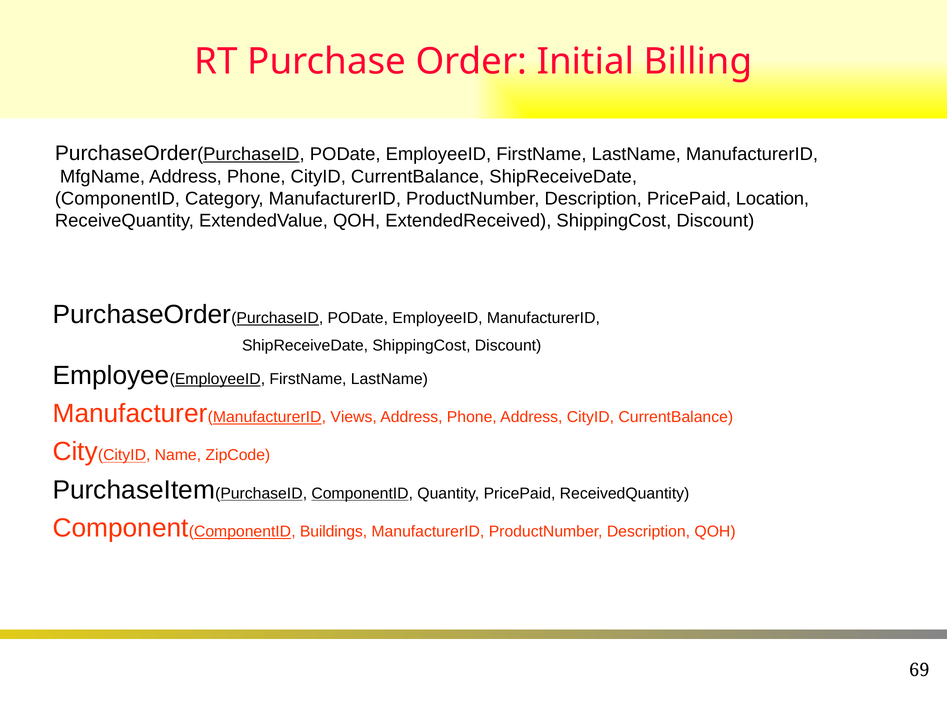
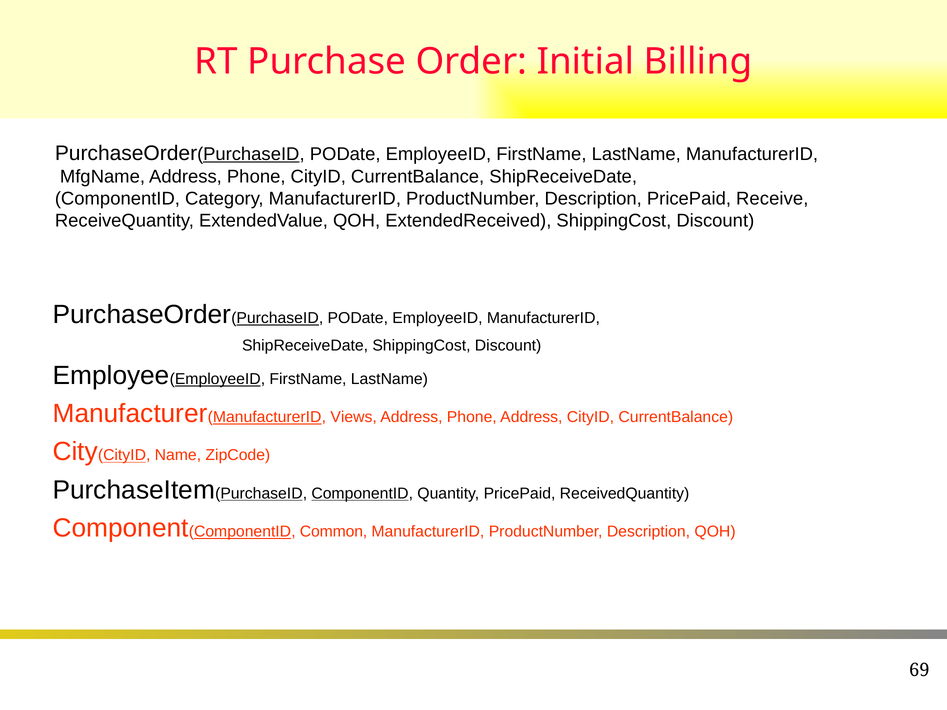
Location: Location -> Receive
Buildings: Buildings -> Common
